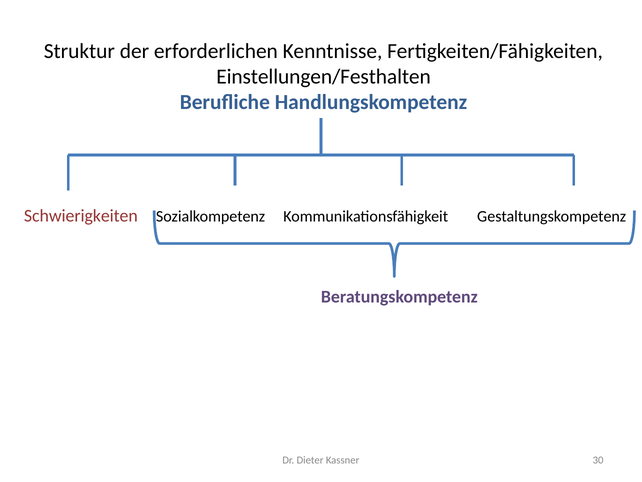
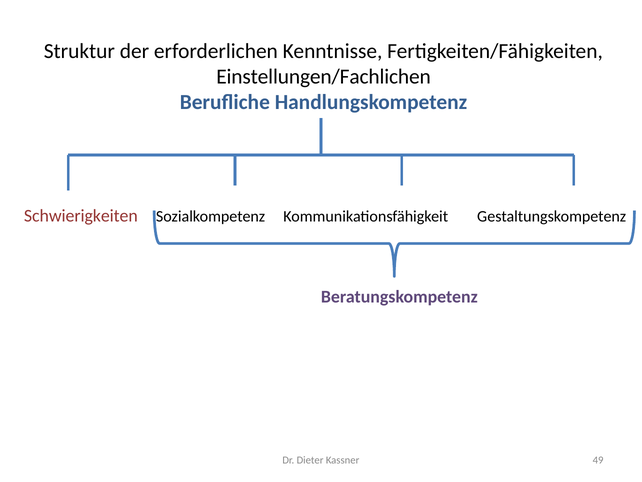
Einstellungen/Festhalten: Einstellungen/Festhalten -> Einstellungen/Fachlichen
30: 30 -> 49
